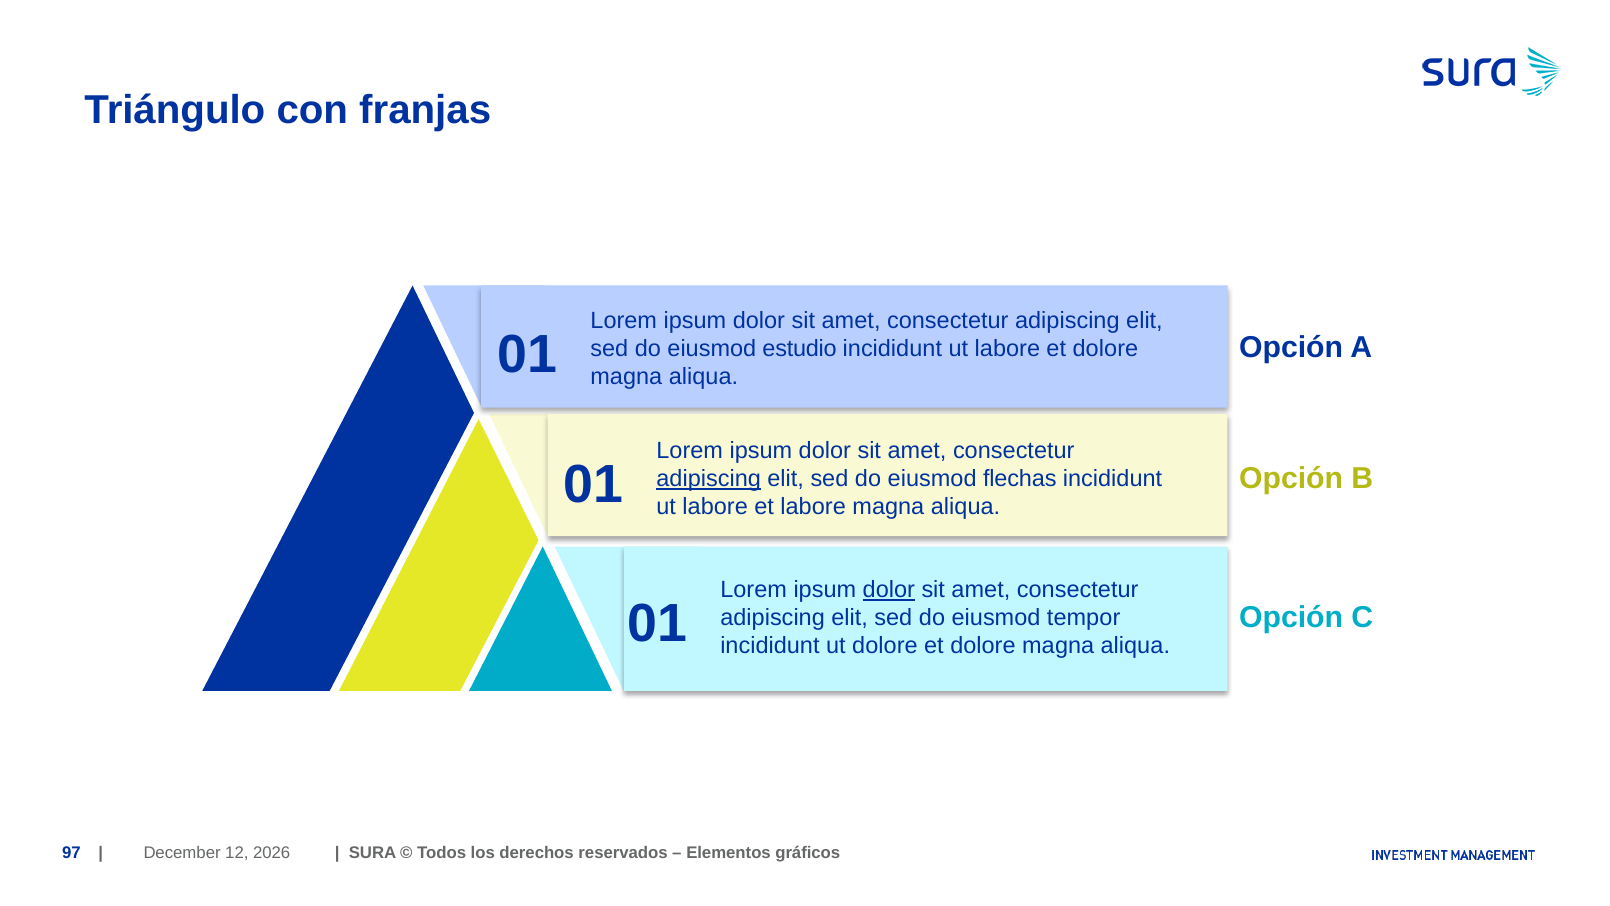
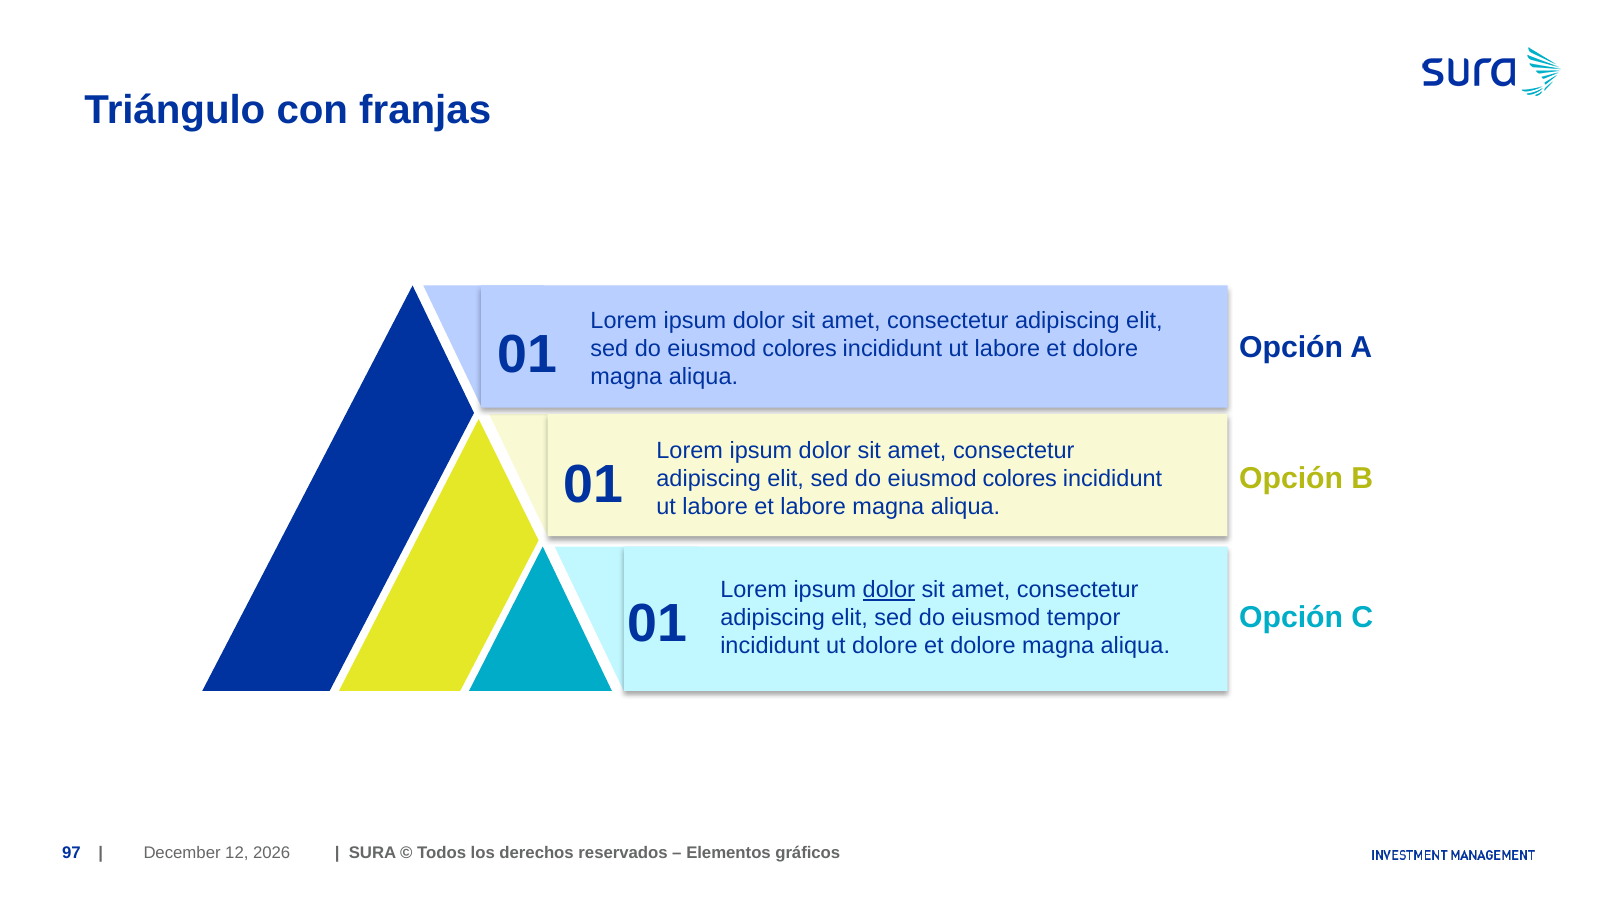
estudio at (800, 348): estudio -> colores
adipiscing at (709, 479) underline: present -> none
flechas at (1020, 479): flechas -> colores
